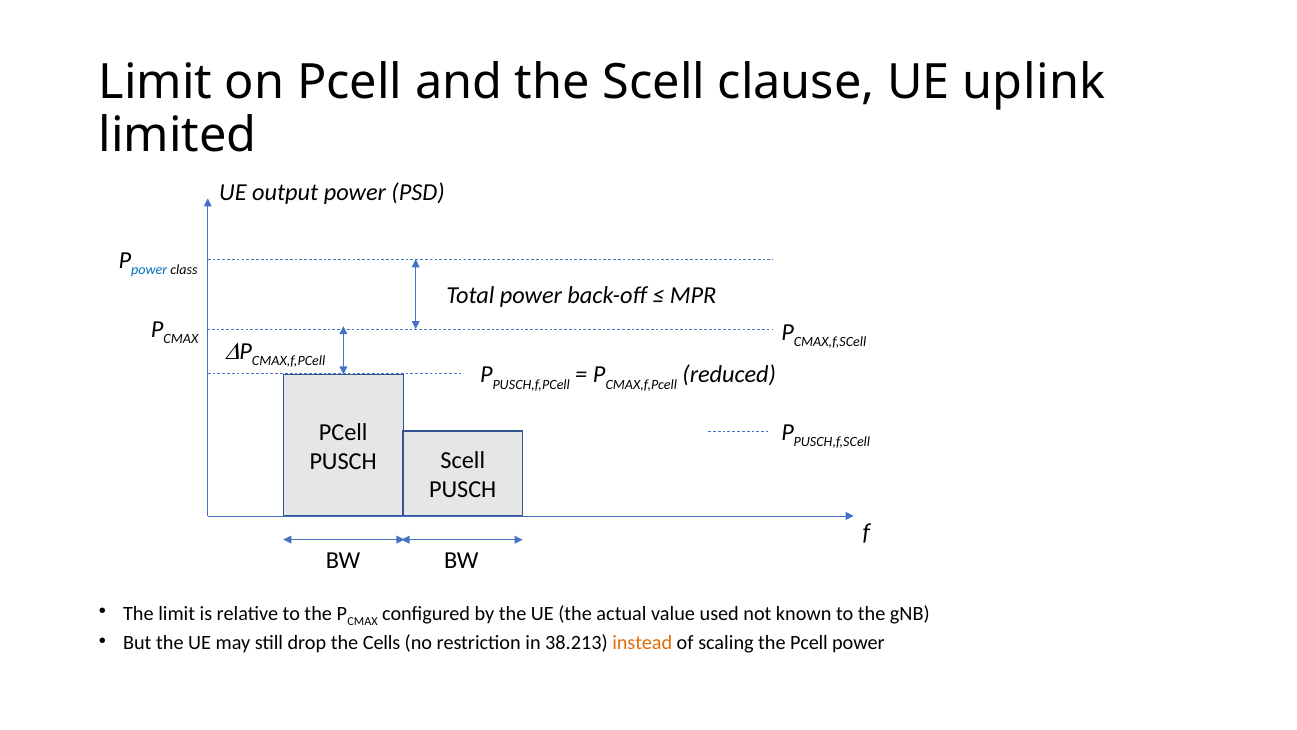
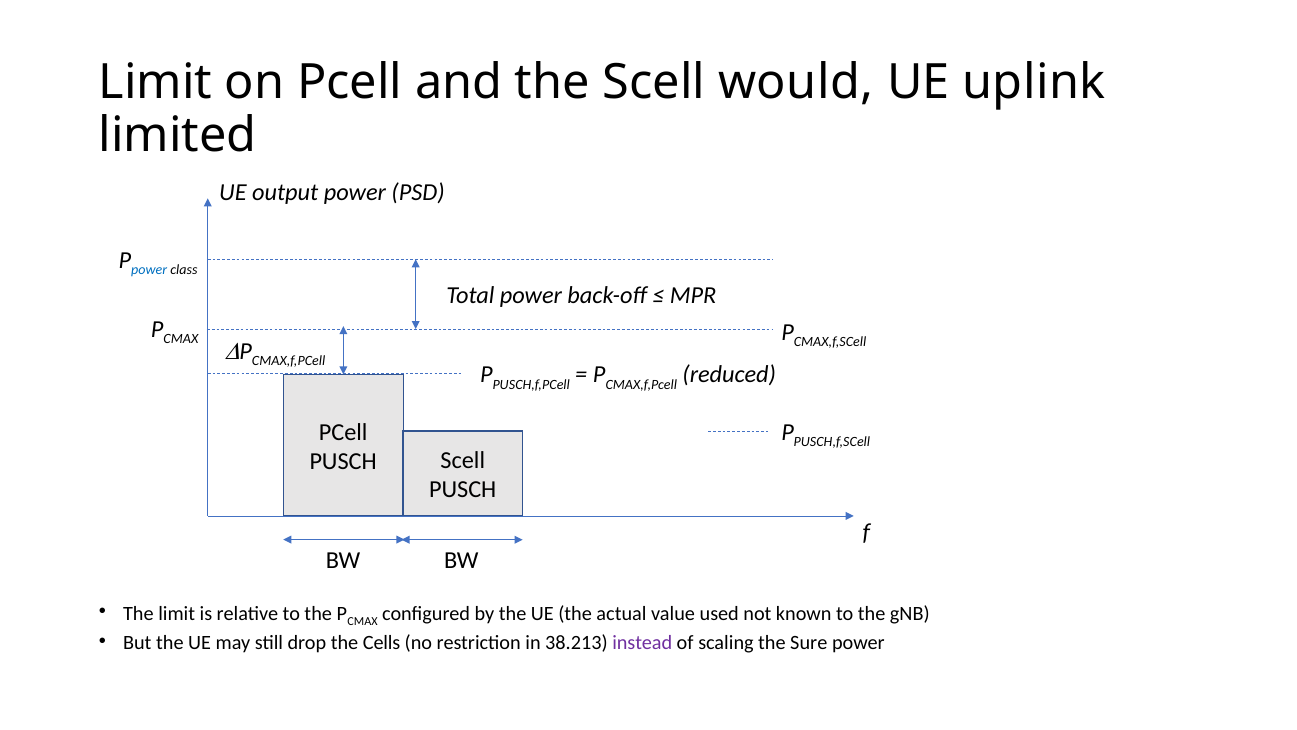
clause: clause -> would
instead colour: orange -> purple
the Pcell: Pcell -> Sure
